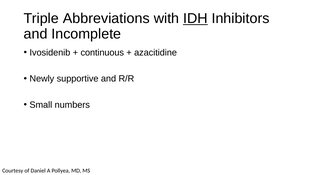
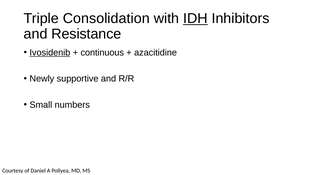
Abbreviations: Abbreviations -> Consolidation
Incomplete: Incomplete -> Resistance
Ivosidenib underline: none -> present
